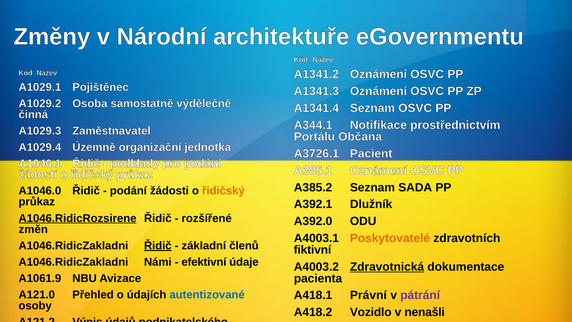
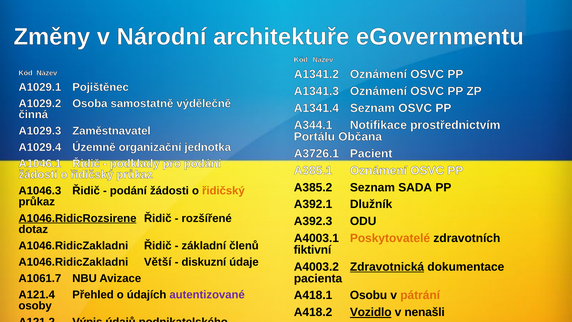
A1046.0: A1046.0 -> A1046.3
A392.0: A392.0 -> A392.3
změn: změn -> dotaz
Řidič at (158, 245) underline: present -> none
Námi: Námi -> Větší
efektivní: efektivní -> diskuzní
A1061.9: A1061.9 -> A1061.7
A121.0: A121.0 -> A121.4
autentizované colour: blue -> purple
A418.1 Právní: Právní -> Osobu
pátrání colour: purple -> orange
Vozidlo underline: none -> present
